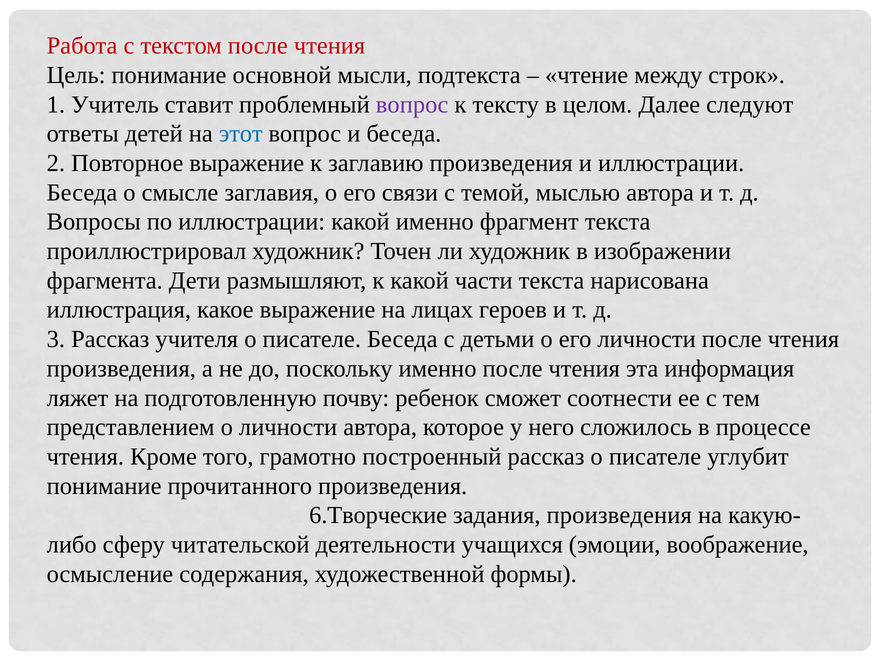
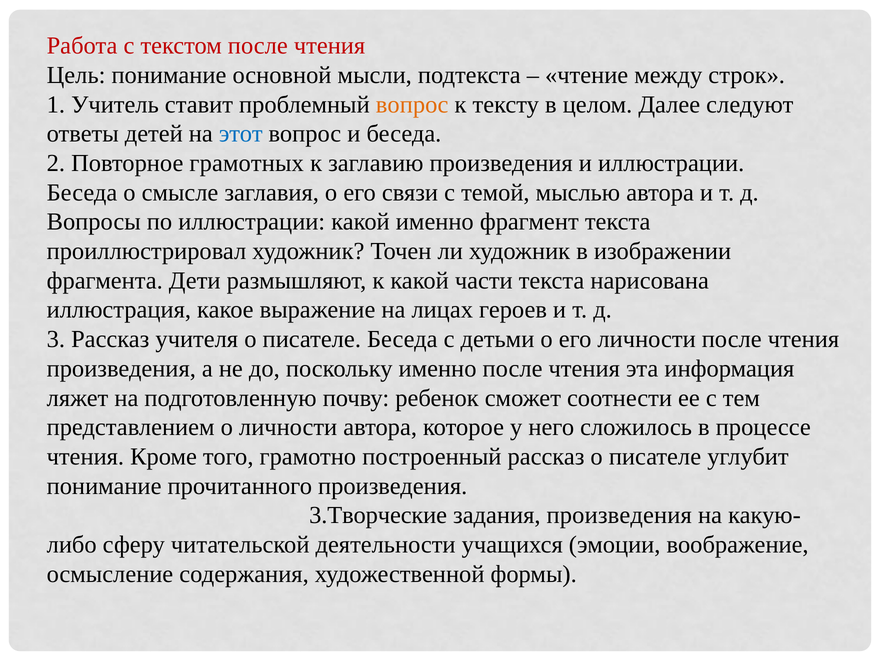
вопрос at (412, 104) colour: purple -> orange
Повторное выражение: выражение -> грамотных
6.Творческие: 6.Творческие -> 3.Творческие
